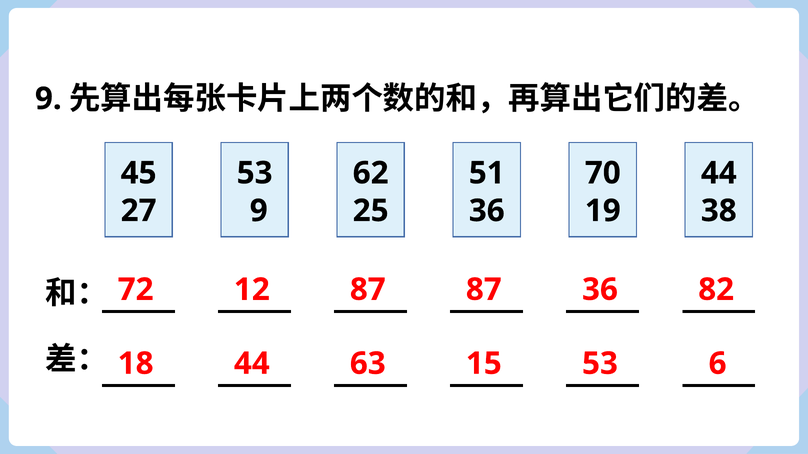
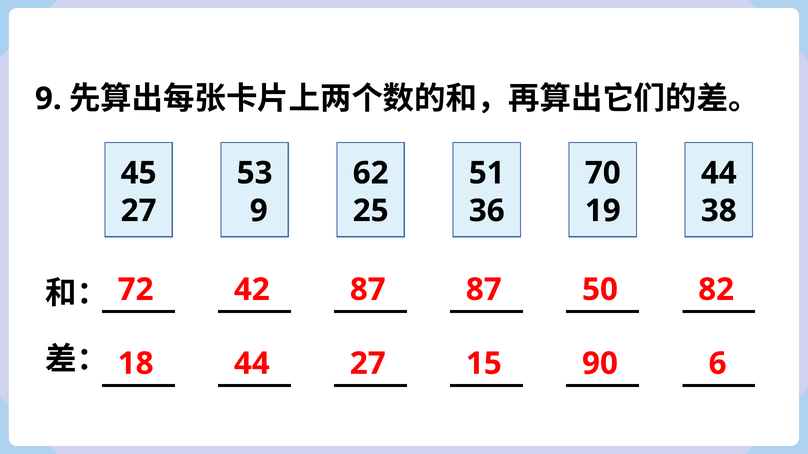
12: 12 -> 42
87 36: 36 -> 50
44 63: 63 -> 27
15 53: 53 -> 90
